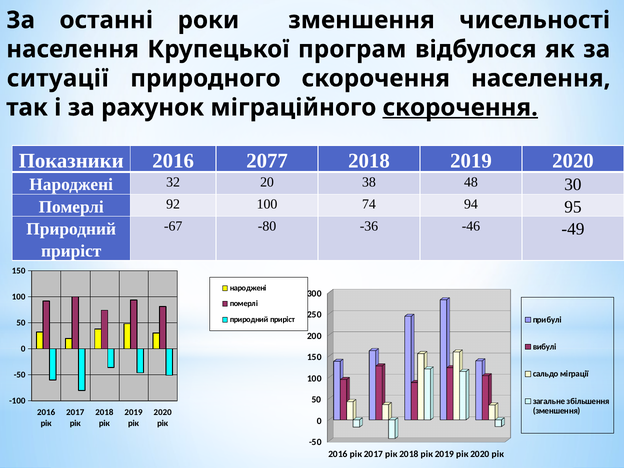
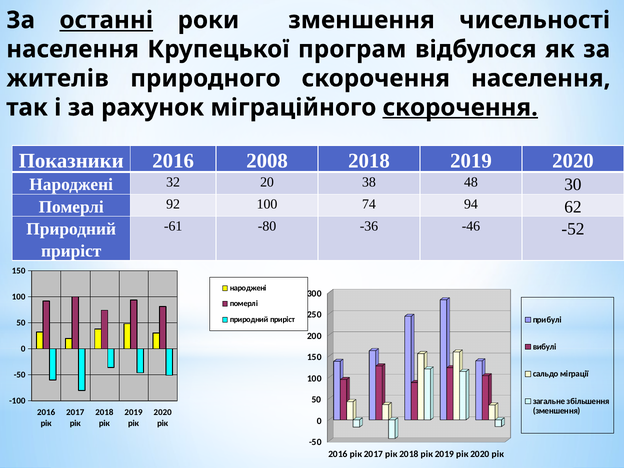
останні underline: none -> present
ситуації: ситуації -> жителів
2077: 2077 -> 2008
95: 95 -> 62
-67: -67 -> -61
-49: -49 -> -52
